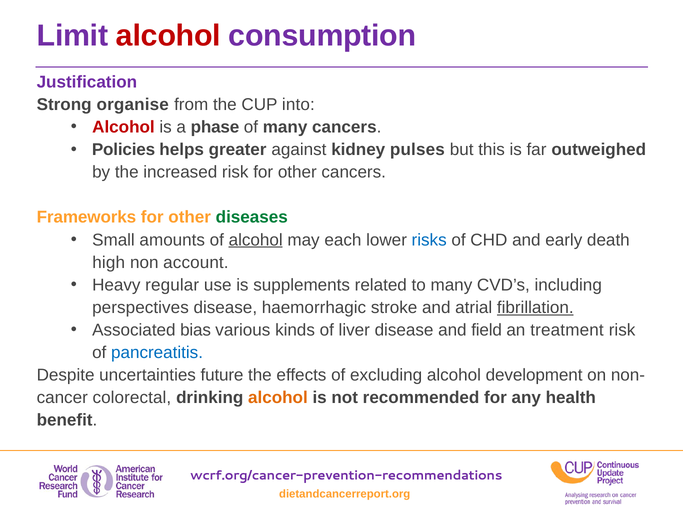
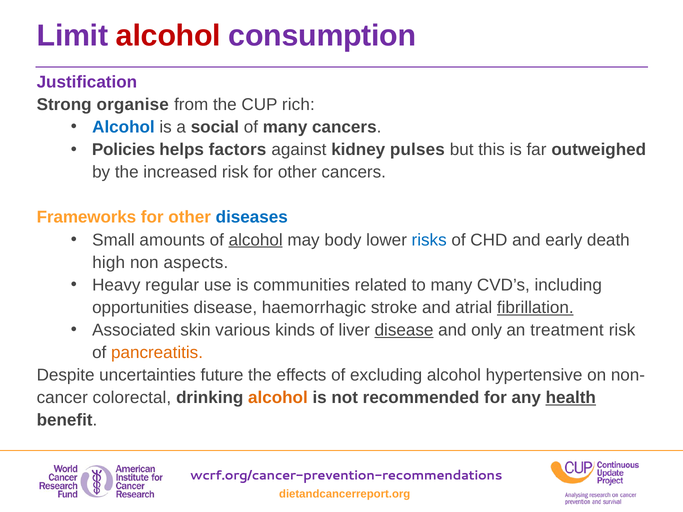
into: into -> rich
Alcohol at (123, 127) colour: red -> blue
phase: phase -> social
greater: greater -> factors
diseases colour: green -> blue
each: each -> body
account: account -> aspects
supplements: supplements -> communities
perspectives: perspectives -> opportunities
bias: bias -> skin
disease at (404, 330) underline: none -> present
field: field -> only
pancreatitis colour: blue -> orange
development: development -> hypertensive
health underline: none -> present
